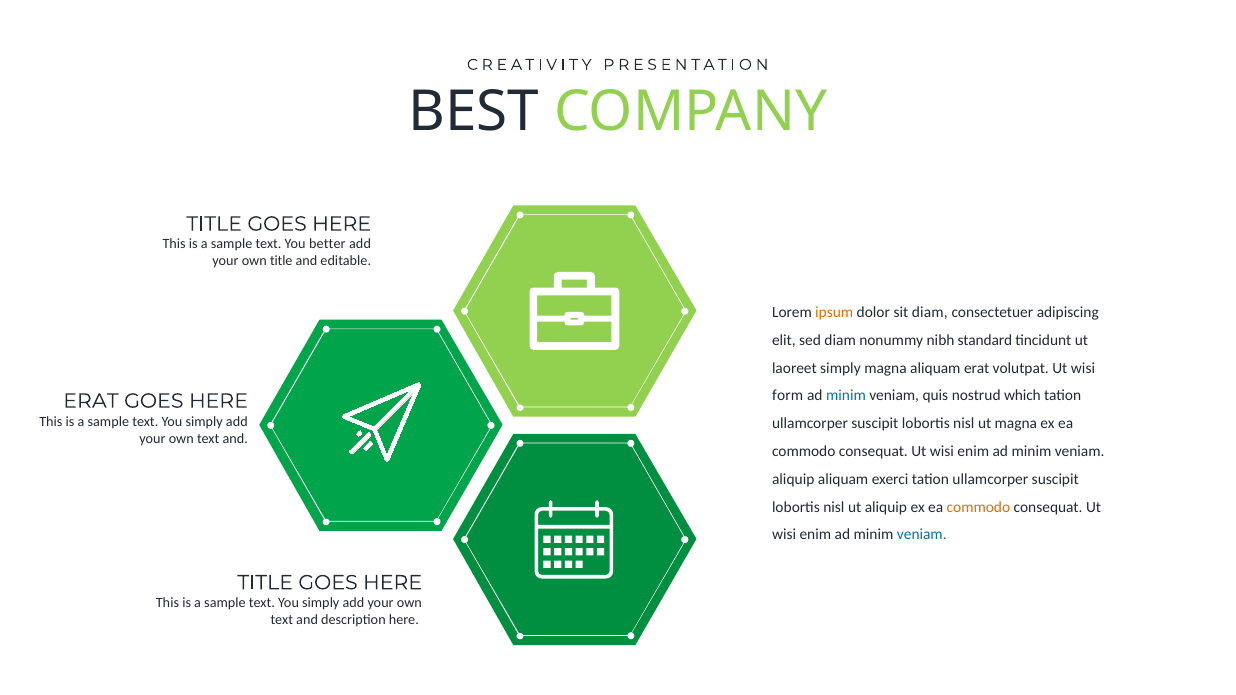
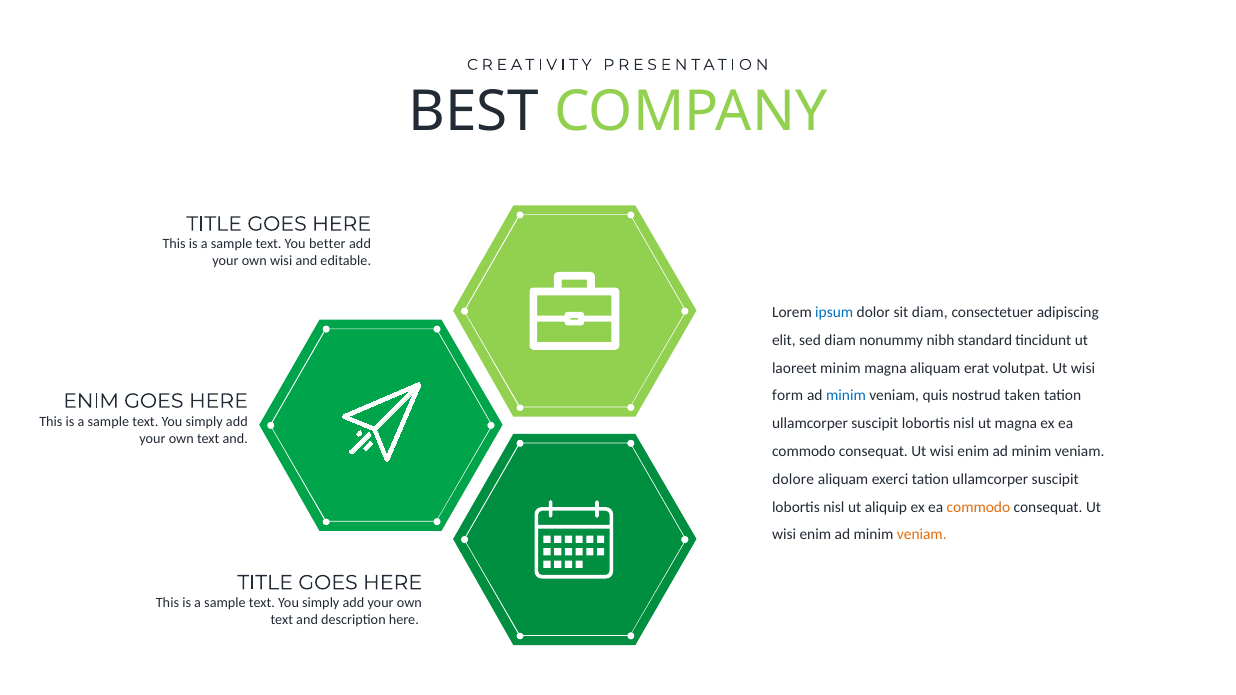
own title: title -> wisi
ipsum colour: orange -> blue
laoreet simply: simply -> minim
which: which -> taken
ERAT at (91, 401): ERAT -> ENIM
aliquip at (793, 479): aliquip -> dolore
veniam at (922, 535) colour: blue -> orange
